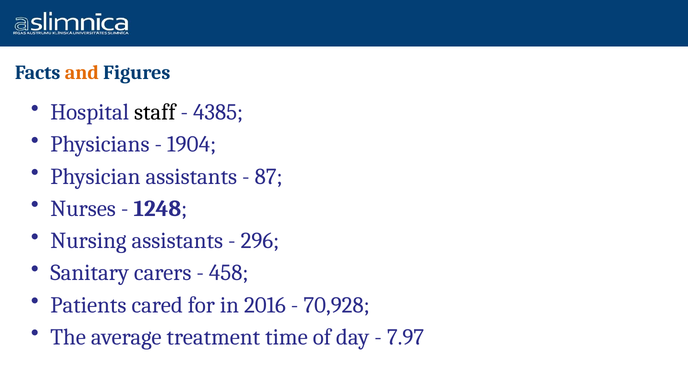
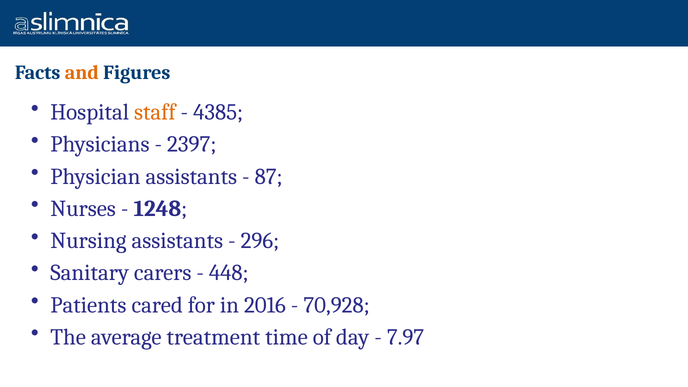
staff colour: black -> orange
1904: 1904 -> 2397
458: 458 -> 448
